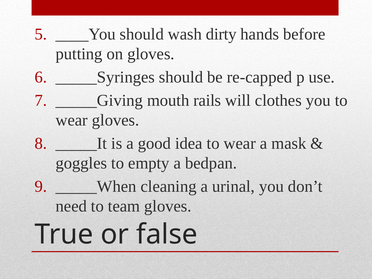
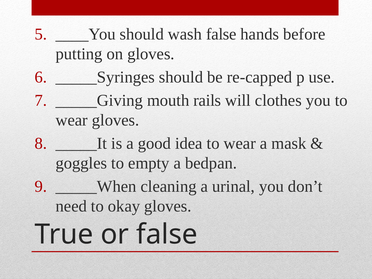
wash dirty: dirty -> false
team: team -> okay
